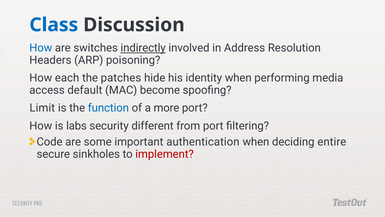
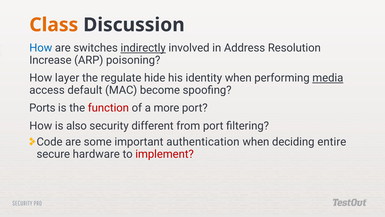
Class colour: blue -> orange
Headers: Headers -> Increase
each: each -> layer
patches: patches -> regulate
media underline: none -> present
Limit: Limit -> Ports
function colour: blue -> red
labs: labs -> also
sinkholes: sinkholes -> hardware
